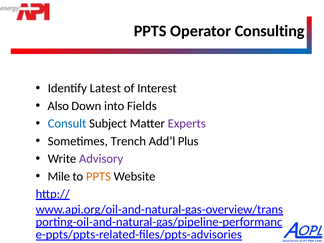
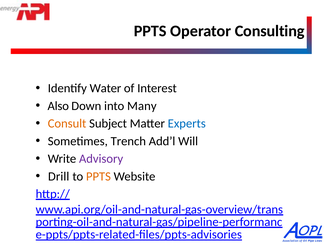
Latest: Latest -> Water
Fields: Fields -> Many
Consult colour: blue -> orange
Experts colour: purple -> blue
Plus: Plus -> Will
Mile: Mile -> Drill
